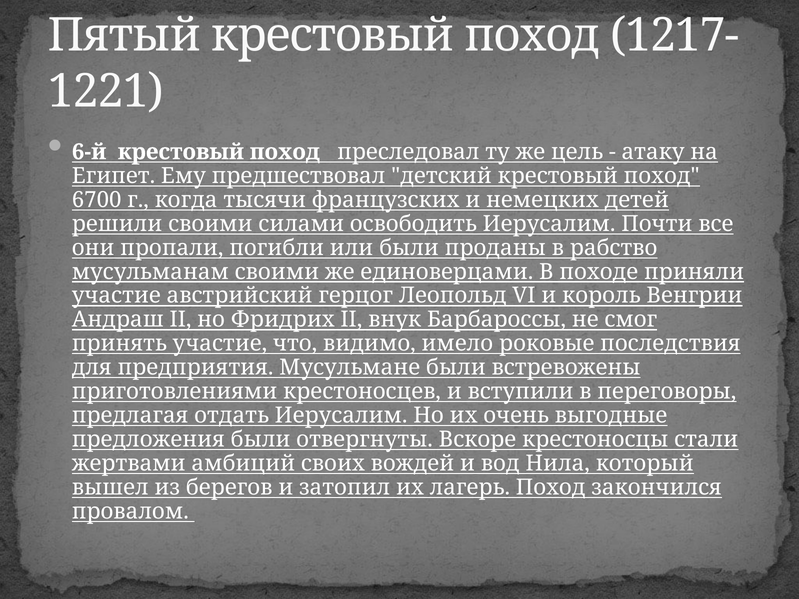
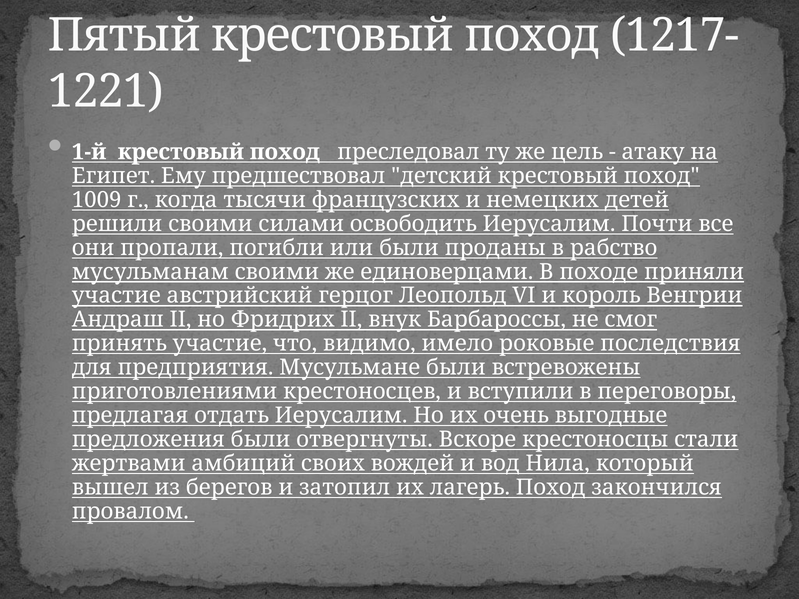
6-й: 6-й -> 1-й
6700: 6700 -> 1009
